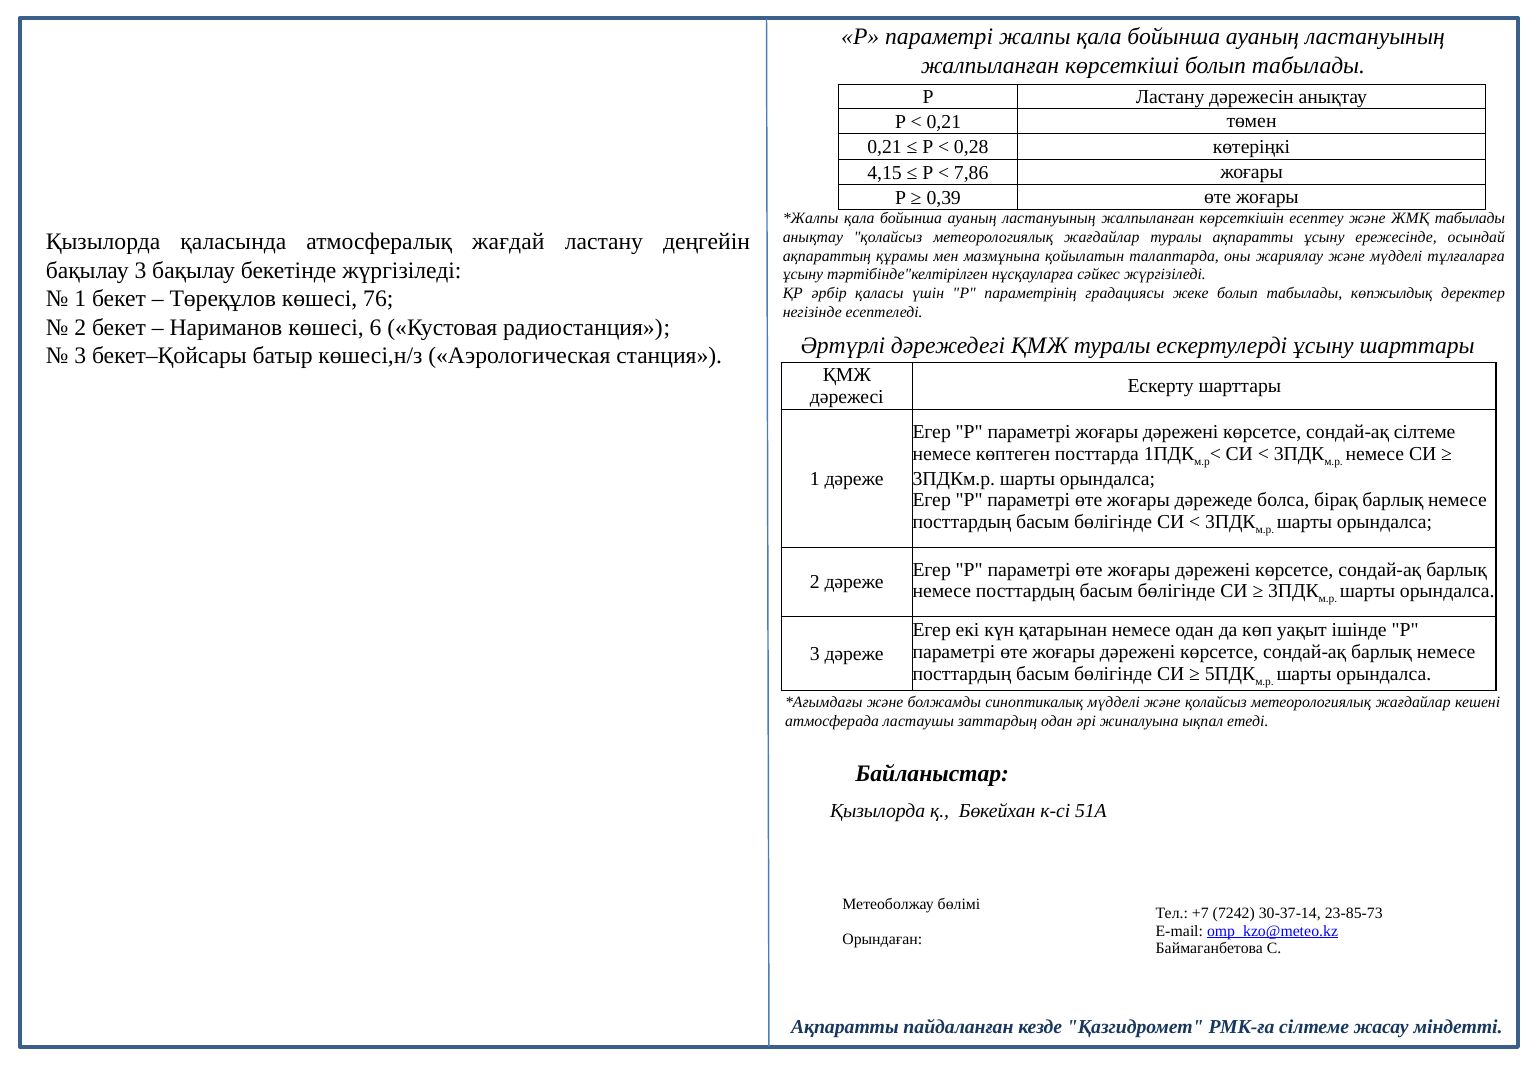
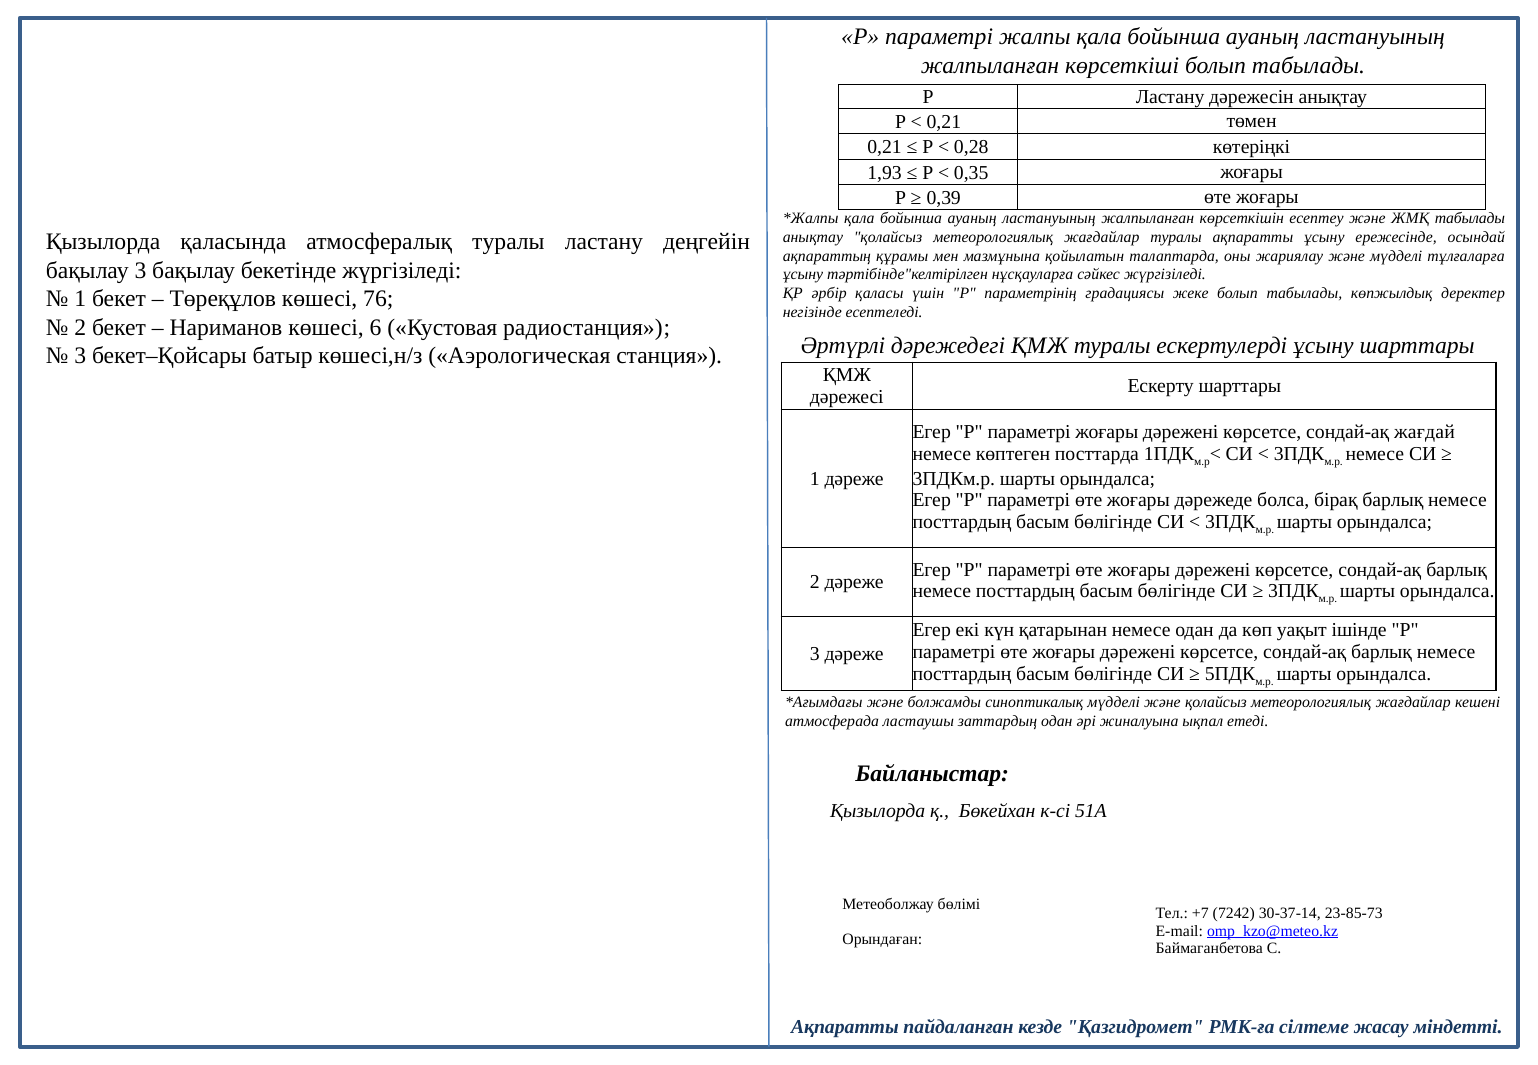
4,15: 4,15 -> 1,93
7,86: 7,86 -> 0,35
атмосфералық жағдай: жағдай -> туралы
сондай-ақ сілтеме: сілтеме -> жағдай
